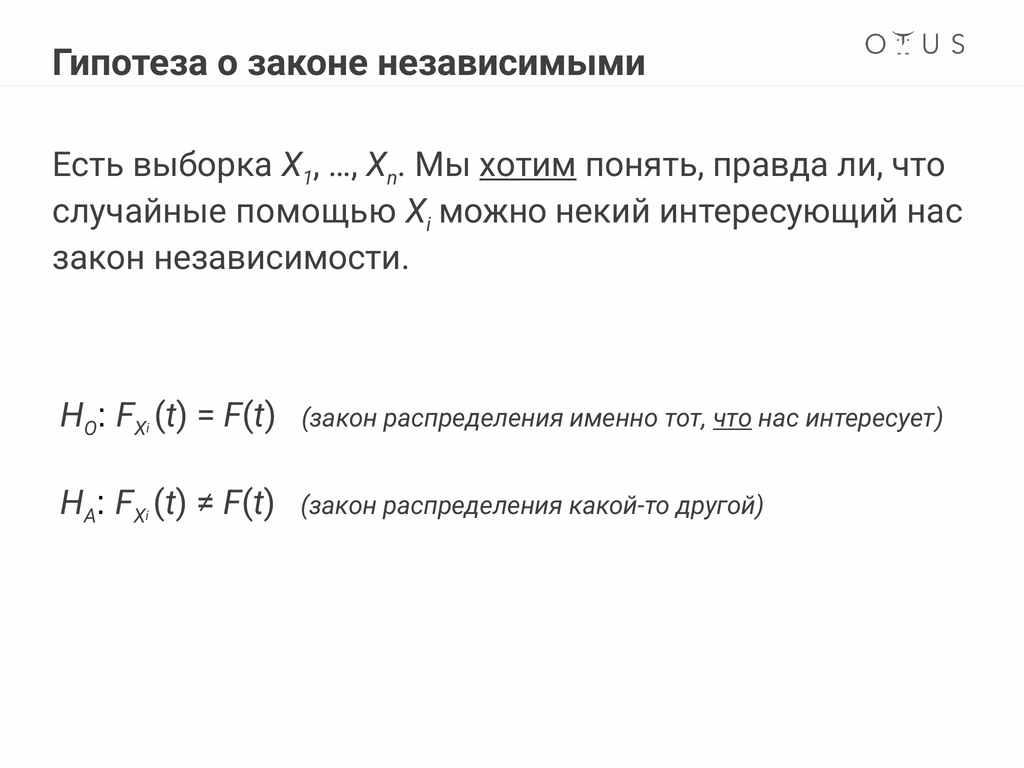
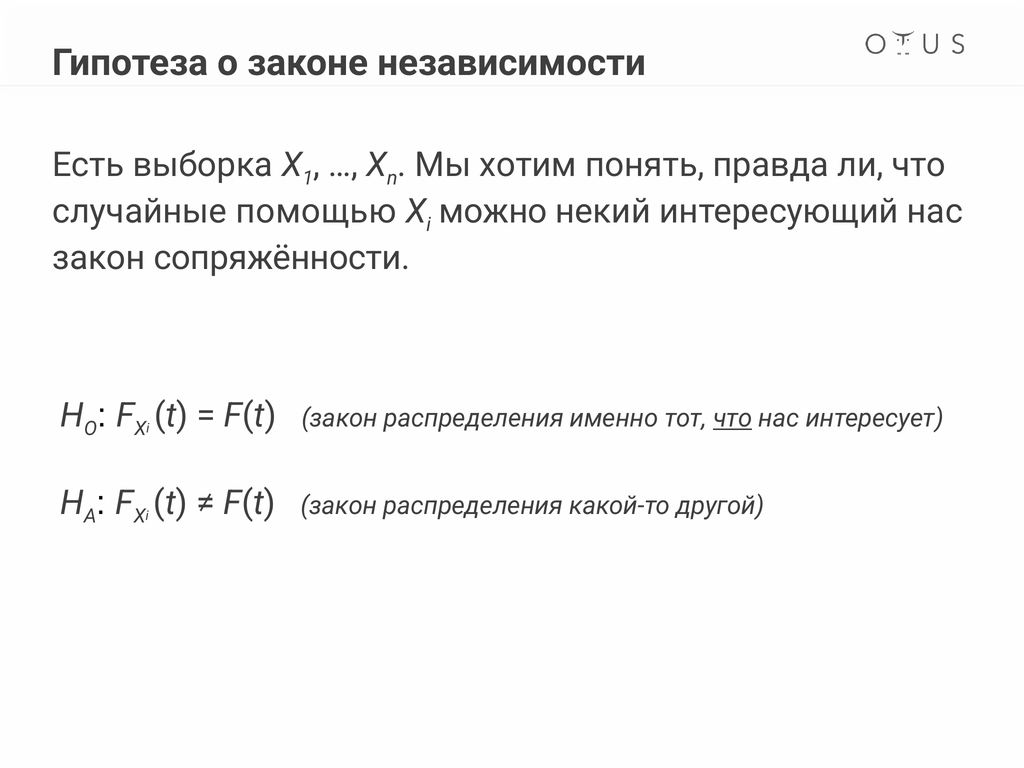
независимыми: независимыми -> независимости
хотим underline: present -> none
независимости: независимости -> сопряжённости
